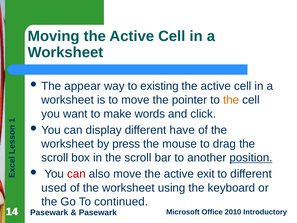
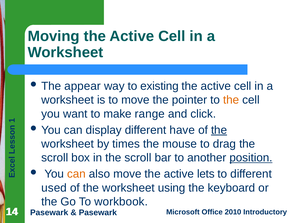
words: words -> range
the at (219, 130) underline: none -> present
press: press -> times
can at (76, 174) colour: red -> orange
exit: exit -> lets
continued: continued -> workbook
